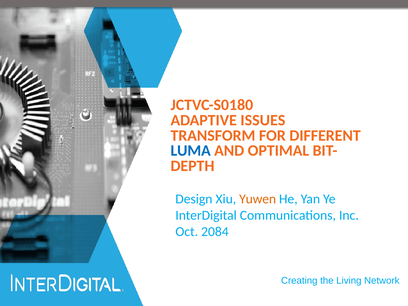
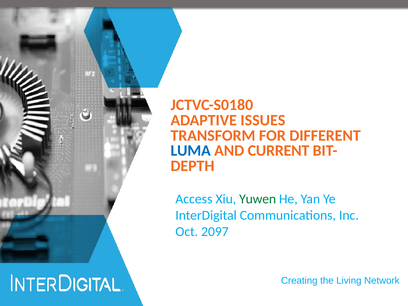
OPTIMAL: OPTIMAL -> CURRENT
Design: Design -> Access
Yuwen colour: orange -> green
2084: 2084 -> 2097
